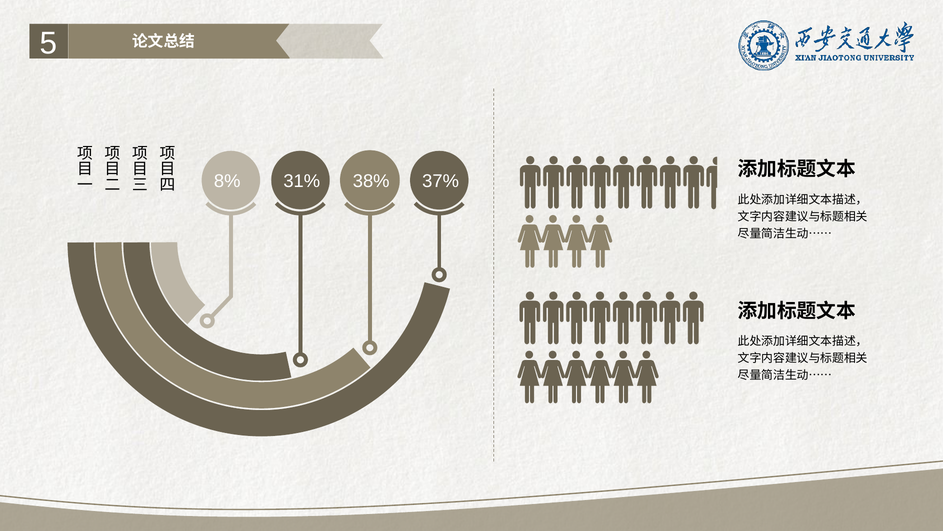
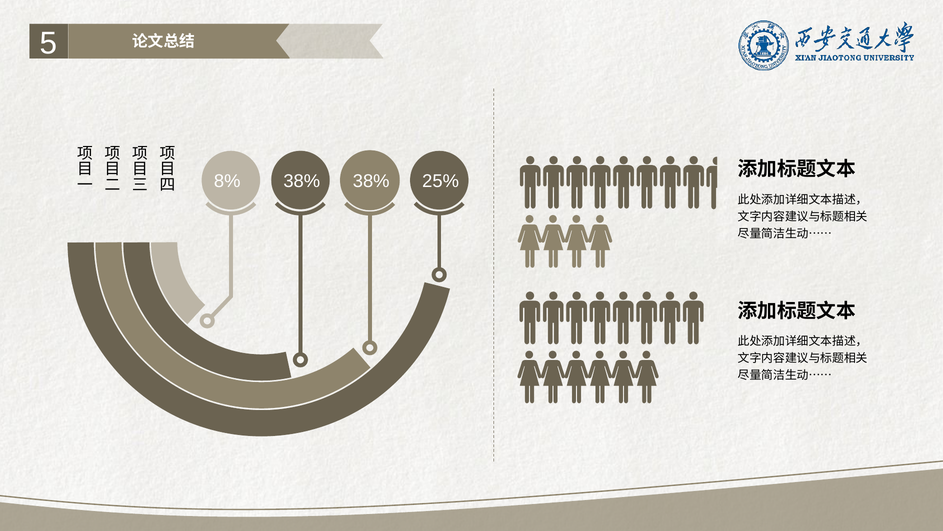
31% at (302, 181): 31% -> 38%
37%: 37% -> 25%
